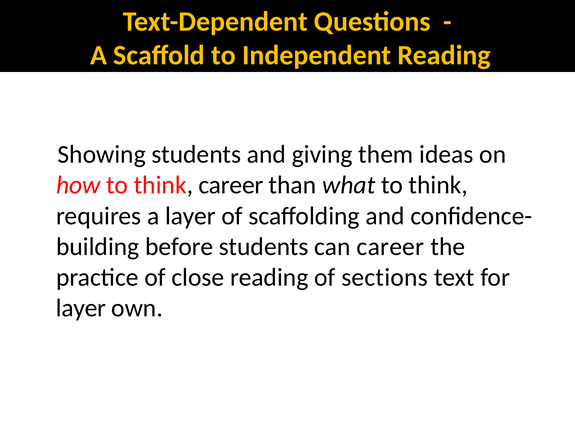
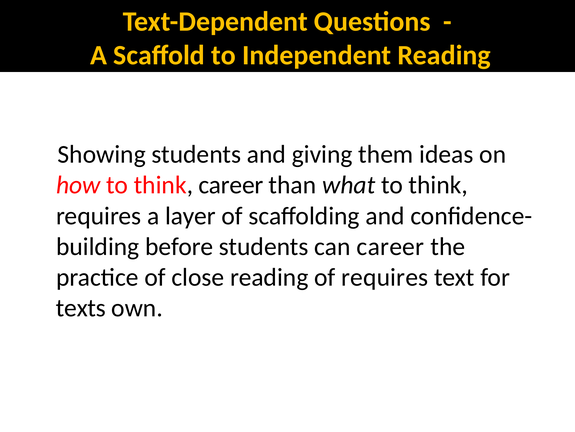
of sections: sections -> requires
layer at (81, 308): layer -> texts
